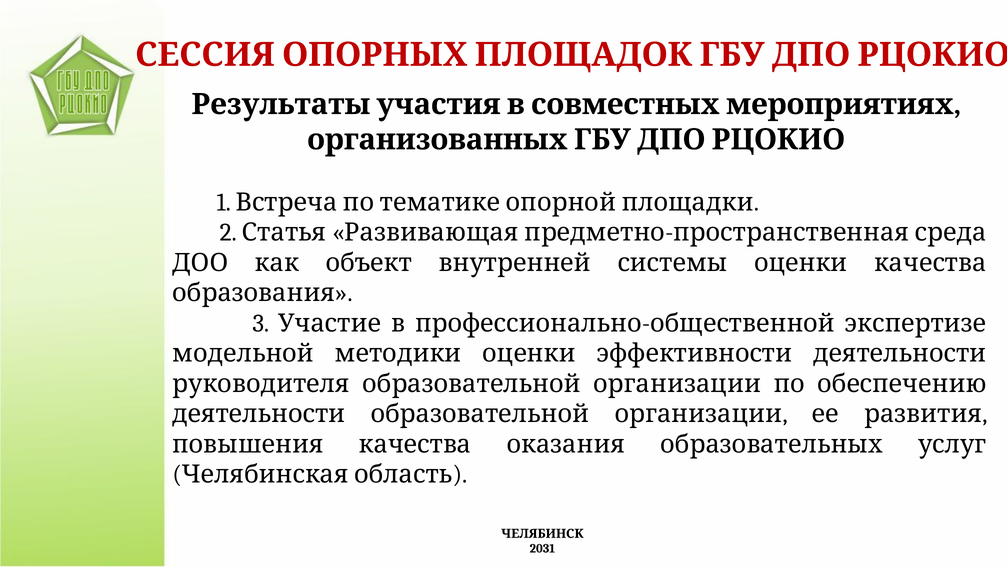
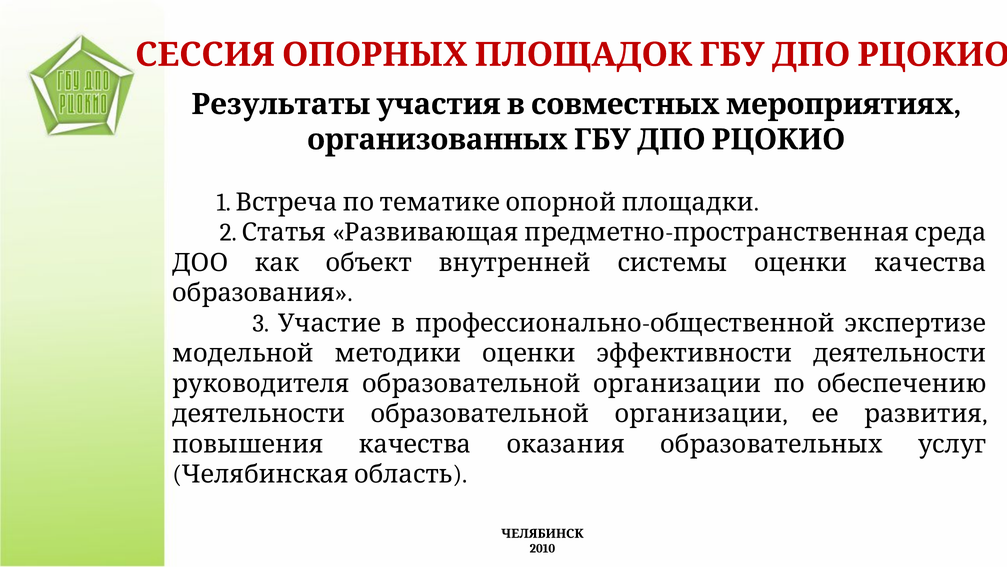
2031: 2031 -> 2010
